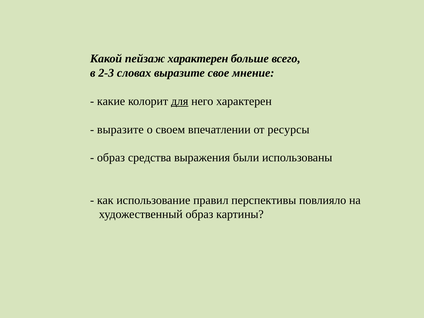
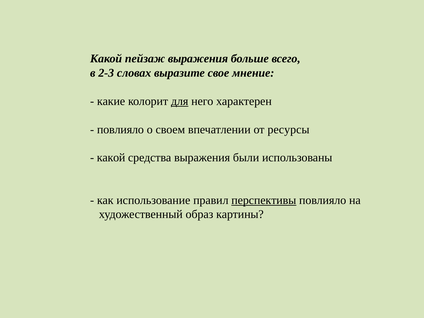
пейзаж характерен: характерен -> выражения
выразите at (120, 129): выразите -> повлияло
образ at (111, 158): образ -> какой
перспективы underline: none -> present
